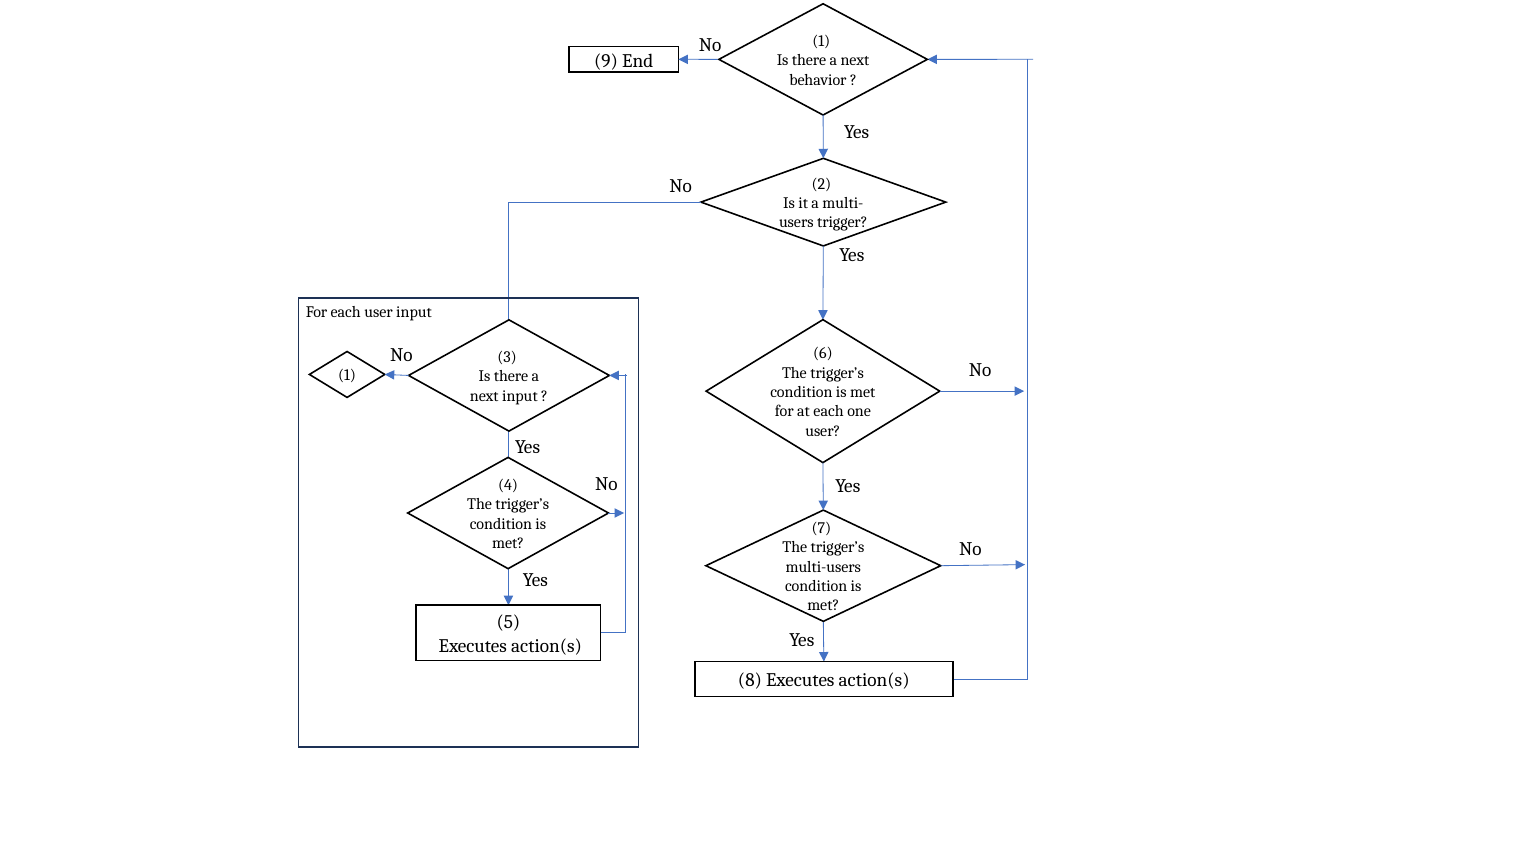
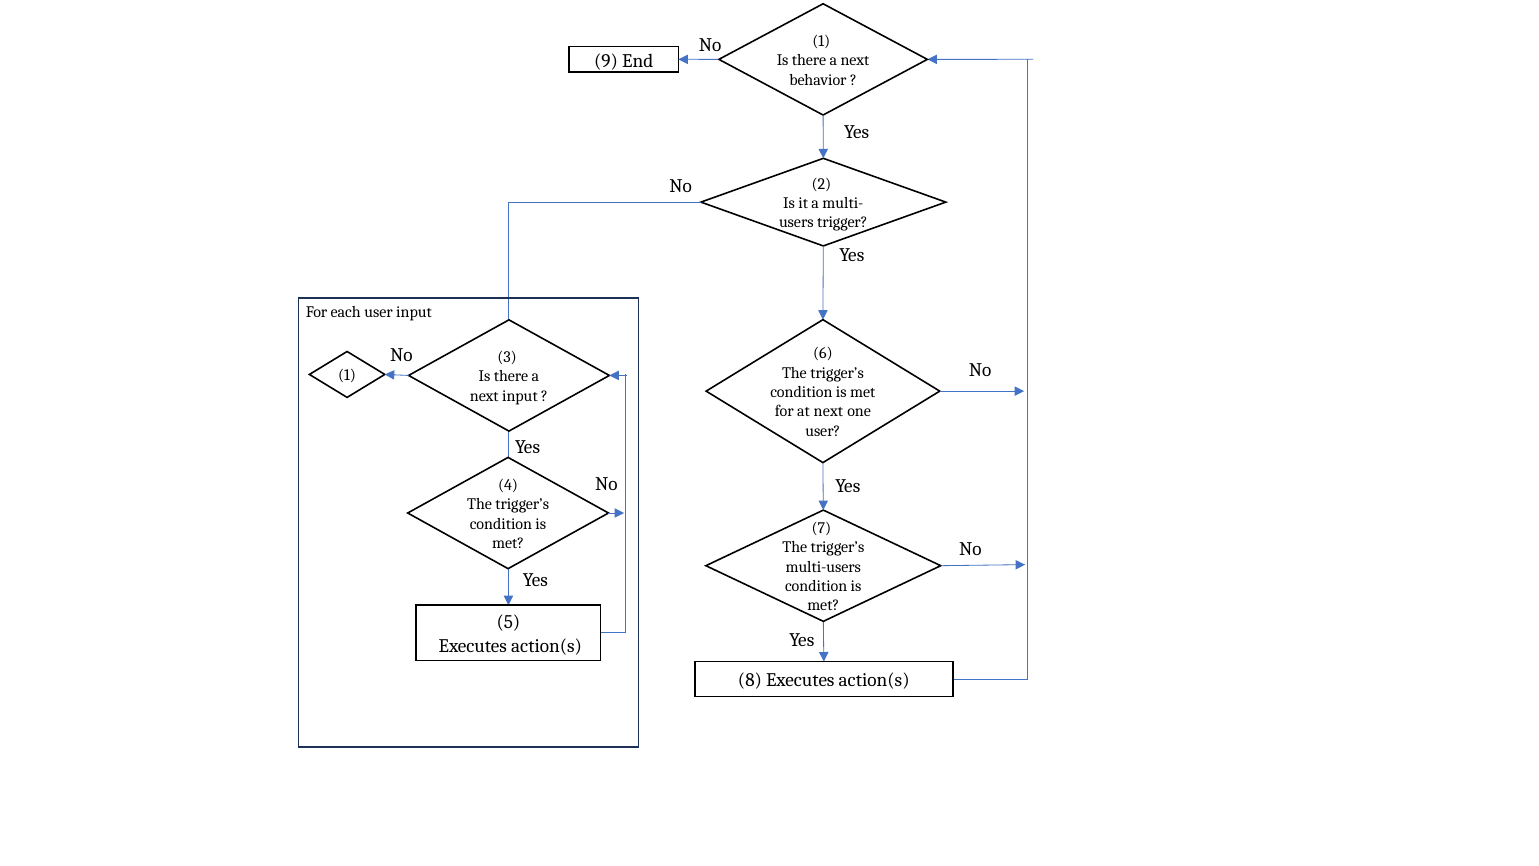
at each: each -> next
